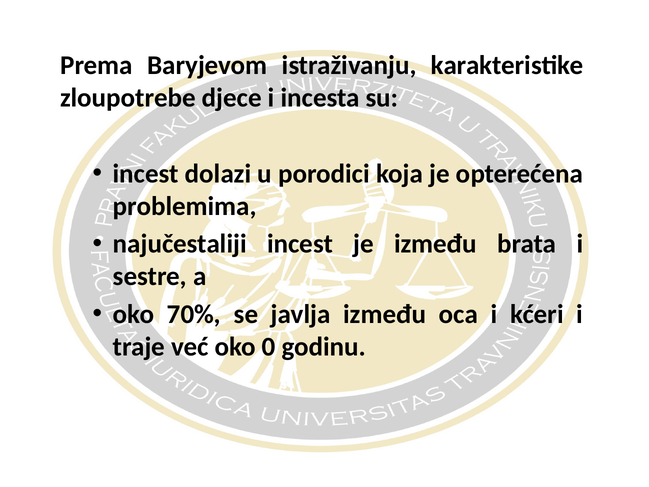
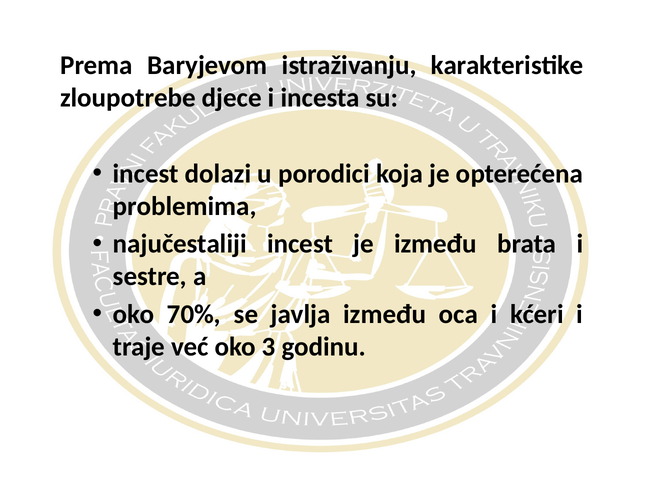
0: 0 -> 3
